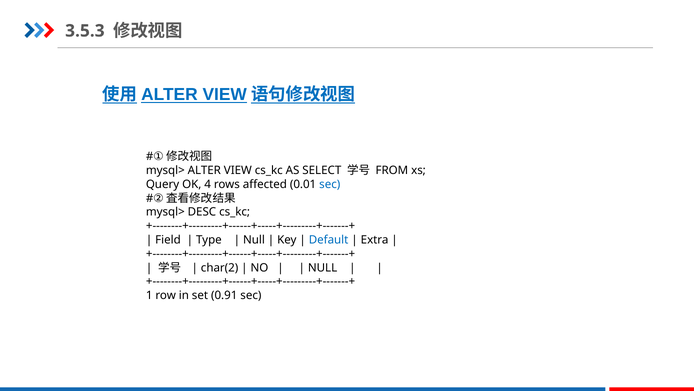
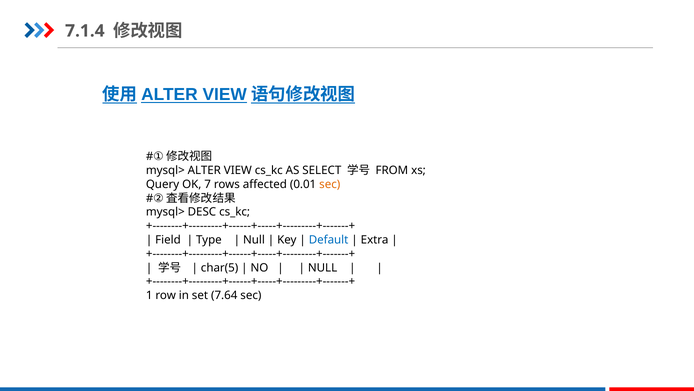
3.5.3: 3.5.3 -> 7.1.4
4: 4 -> 7
sec at (330, 184) colour: blue -> orange
char(2: char(2 -> char(5
0.91: 0.91 -> 7.64
